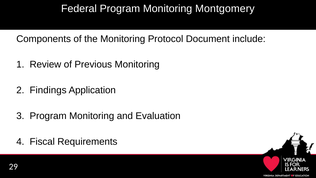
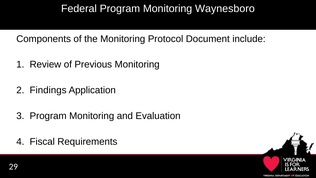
Montgomery: Montgomery -> Waynesboro
